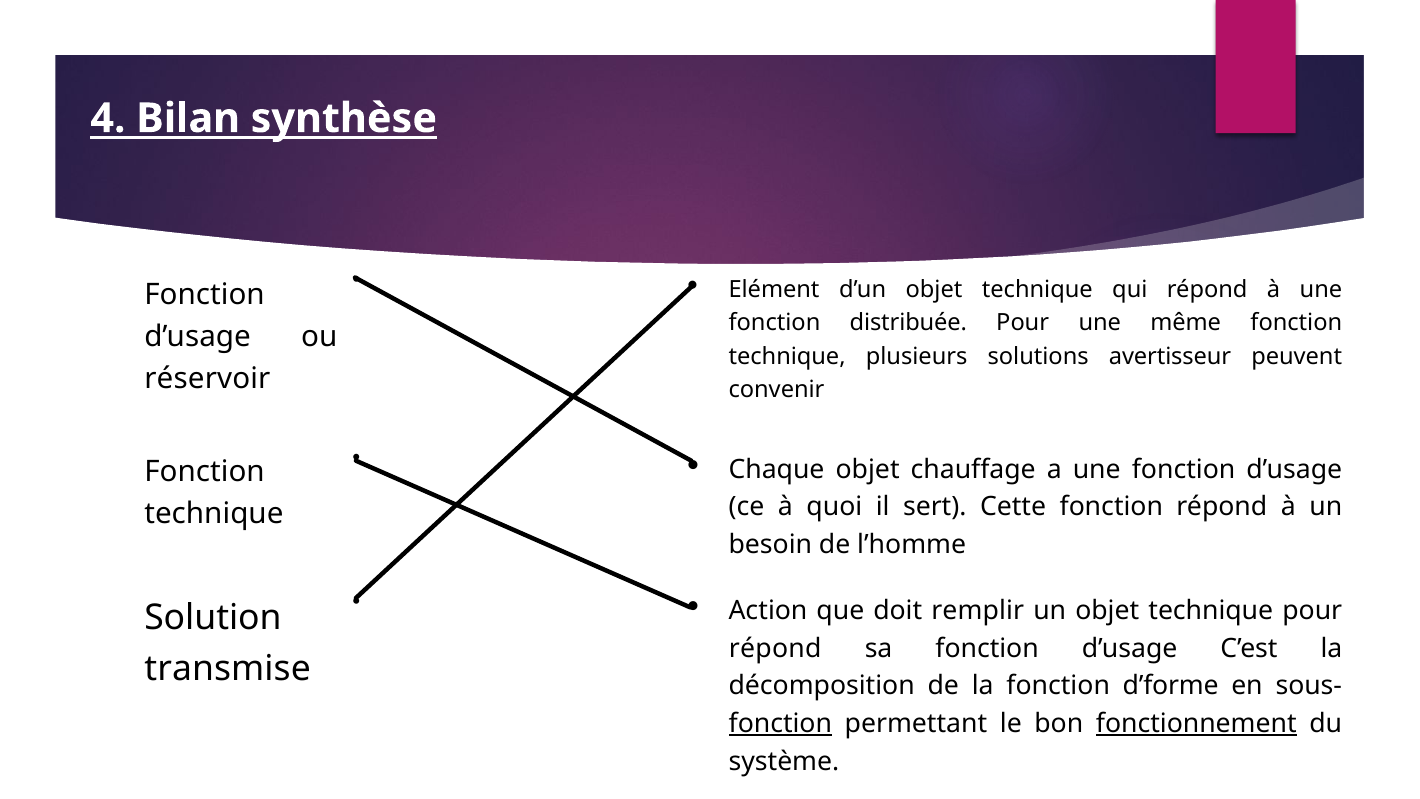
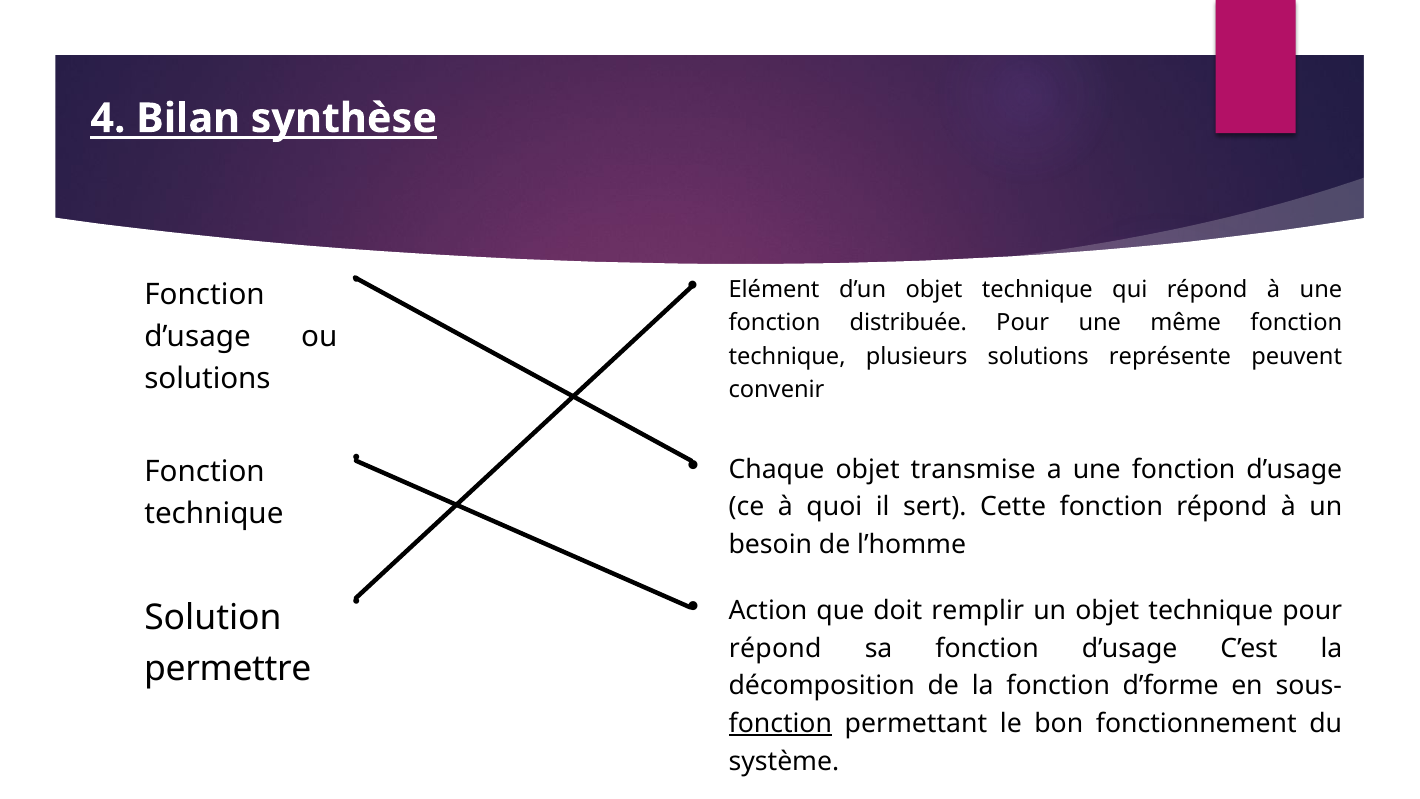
avertisseur: avertisseur -> représente
réservoir at (207, 379): réservoir -> solutions
chauffage: chauffage -> transmise
transmise: transmise -> permettre
fonctionnement underline: present -> none
